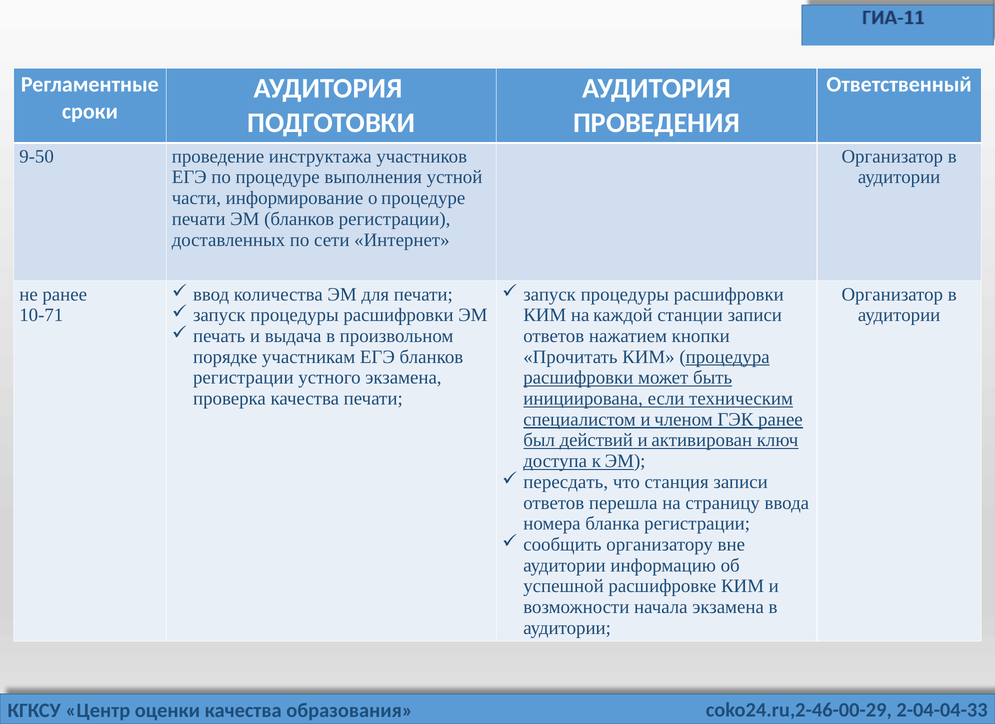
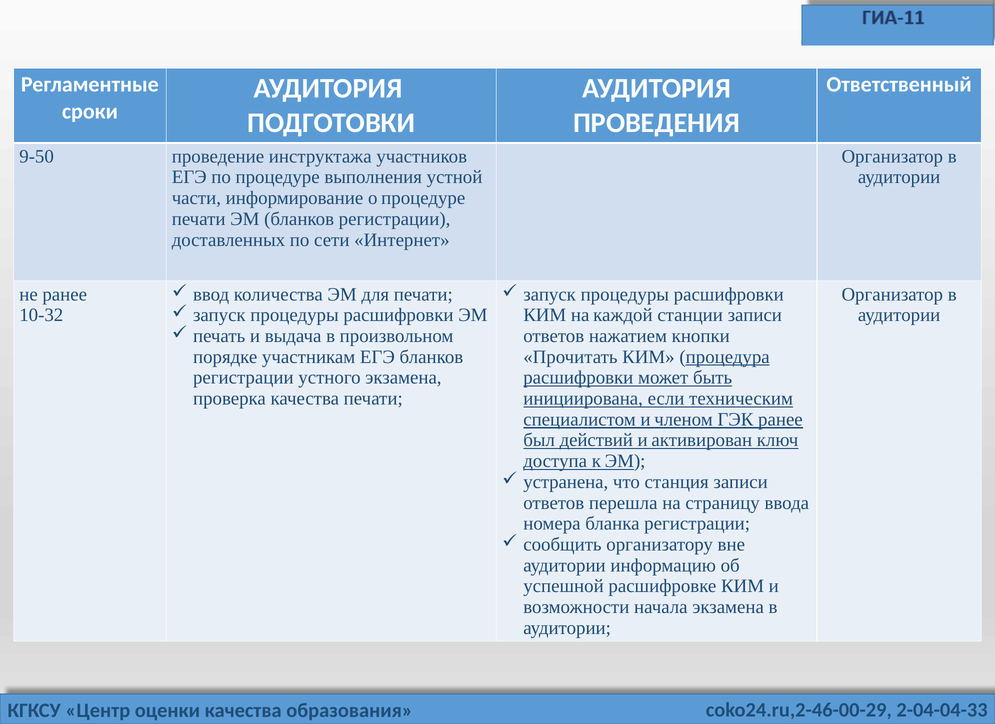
10-71: 10-71 -> 10-32
пересдать: пересдать -> устранена
